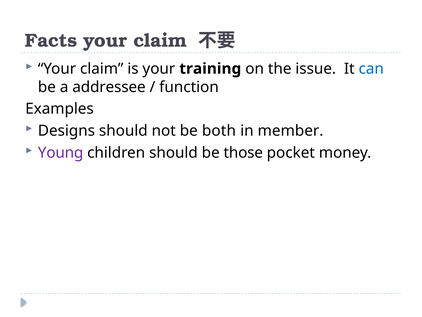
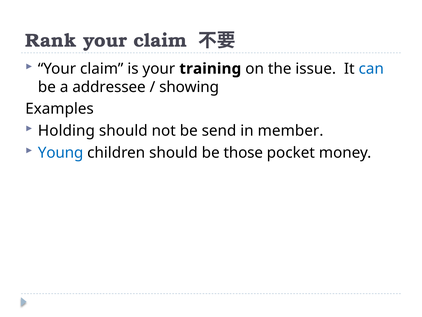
Facts: Facts -> Rank
function: function -> showing
Designs: Designs -> Holding
both: both -> send
Young colour: purple -> blue
